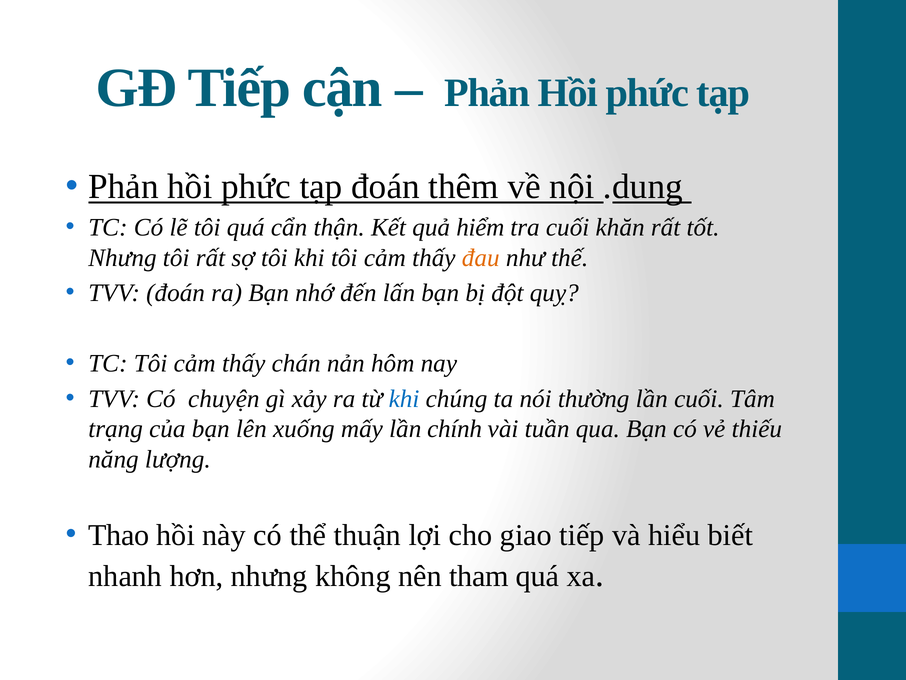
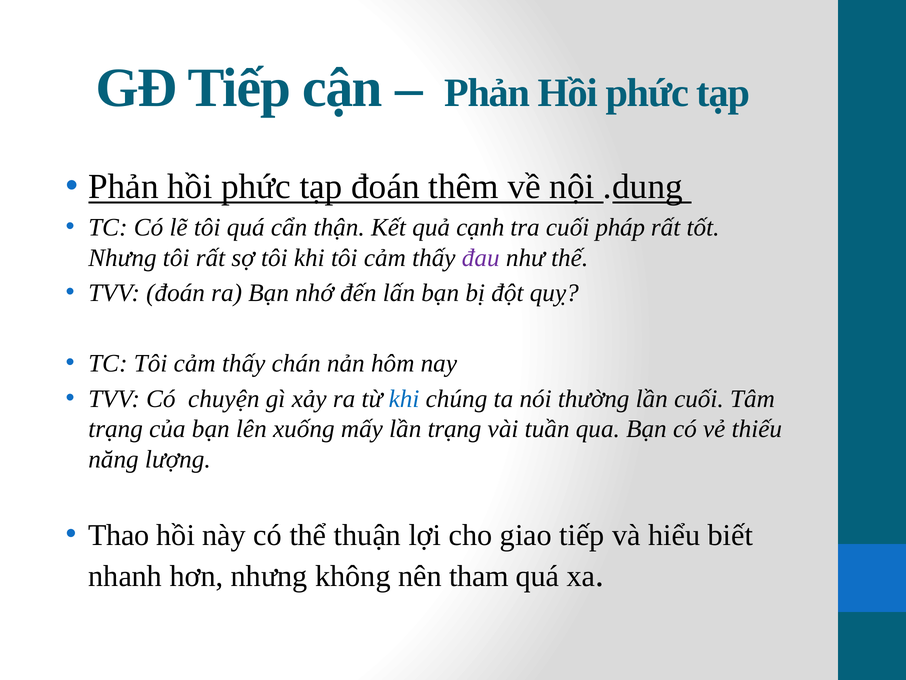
hiểm: hiểm -> cạnh
khăn: khăn -> pháp
đau colour: orange -> purple
lần chính: chính -> trạng
